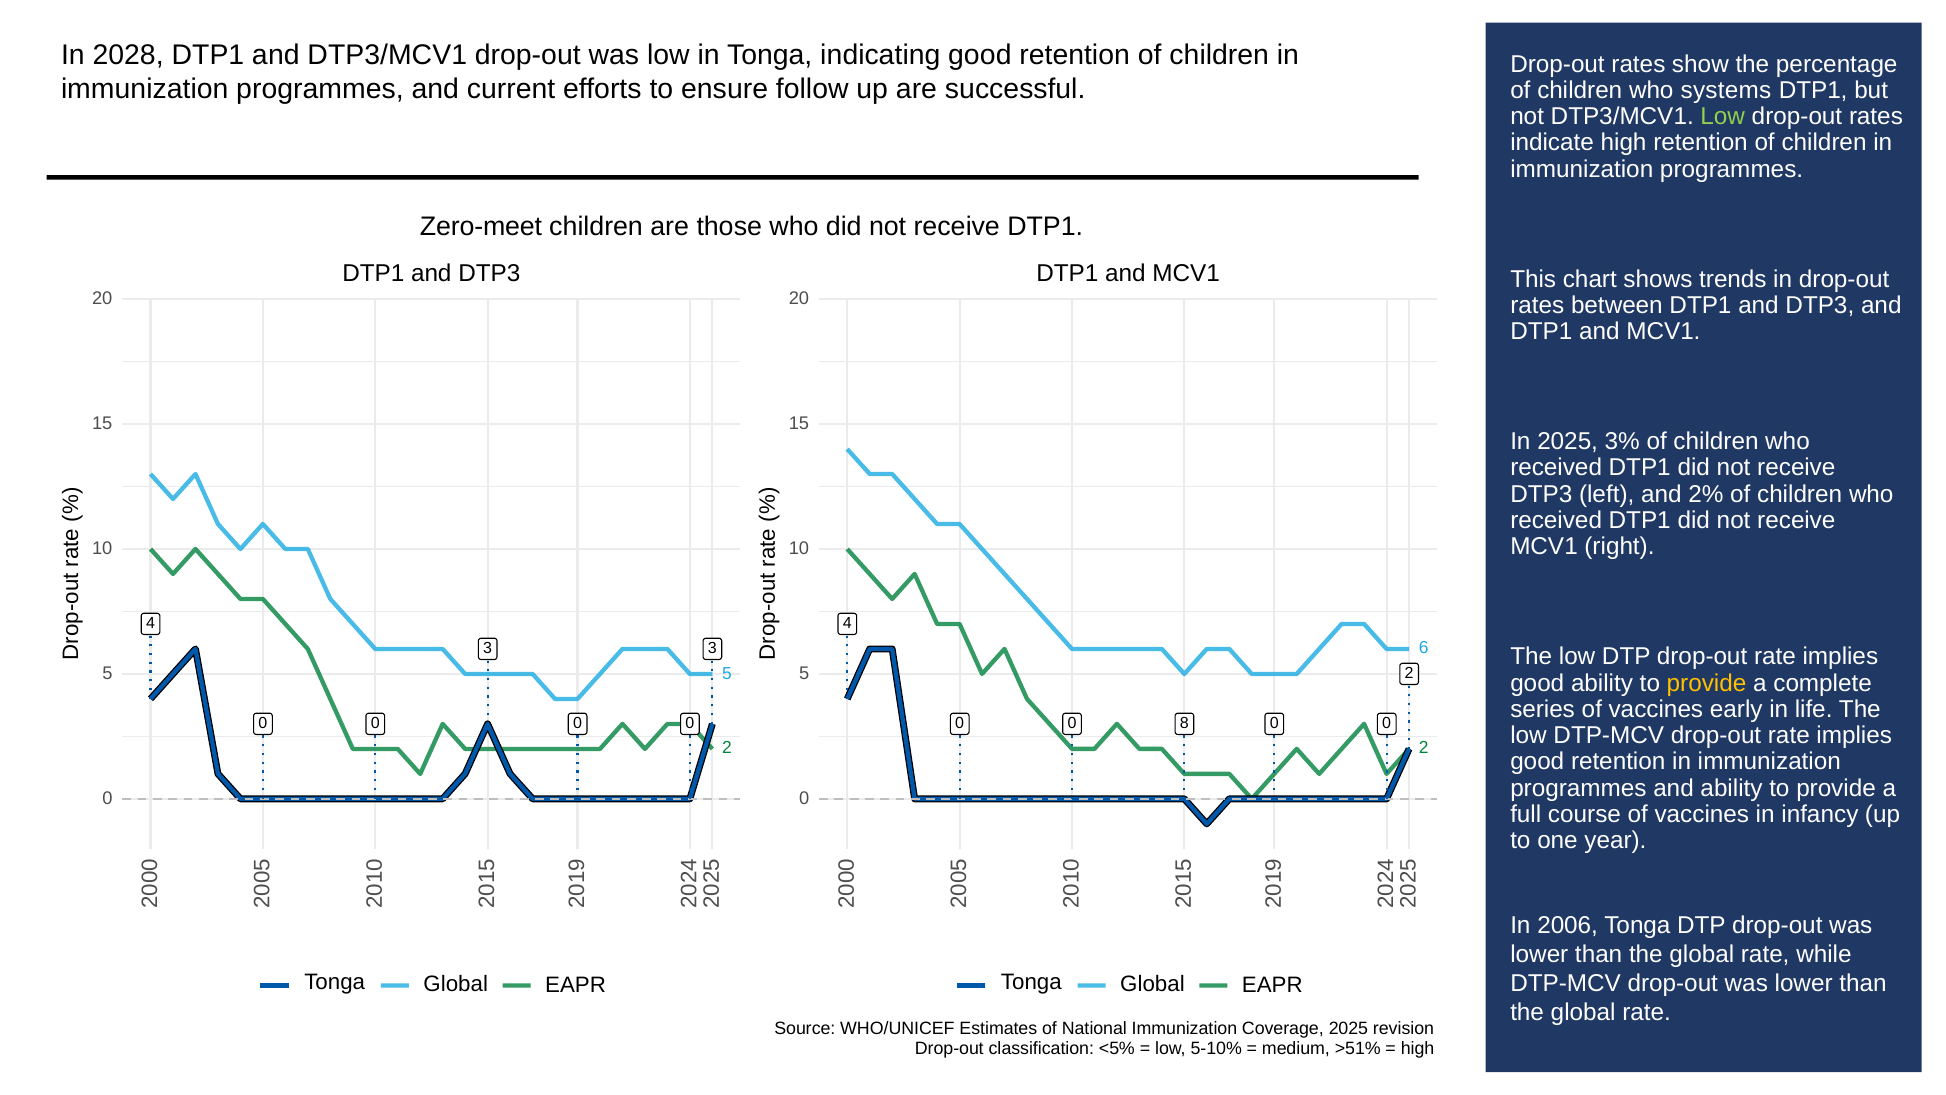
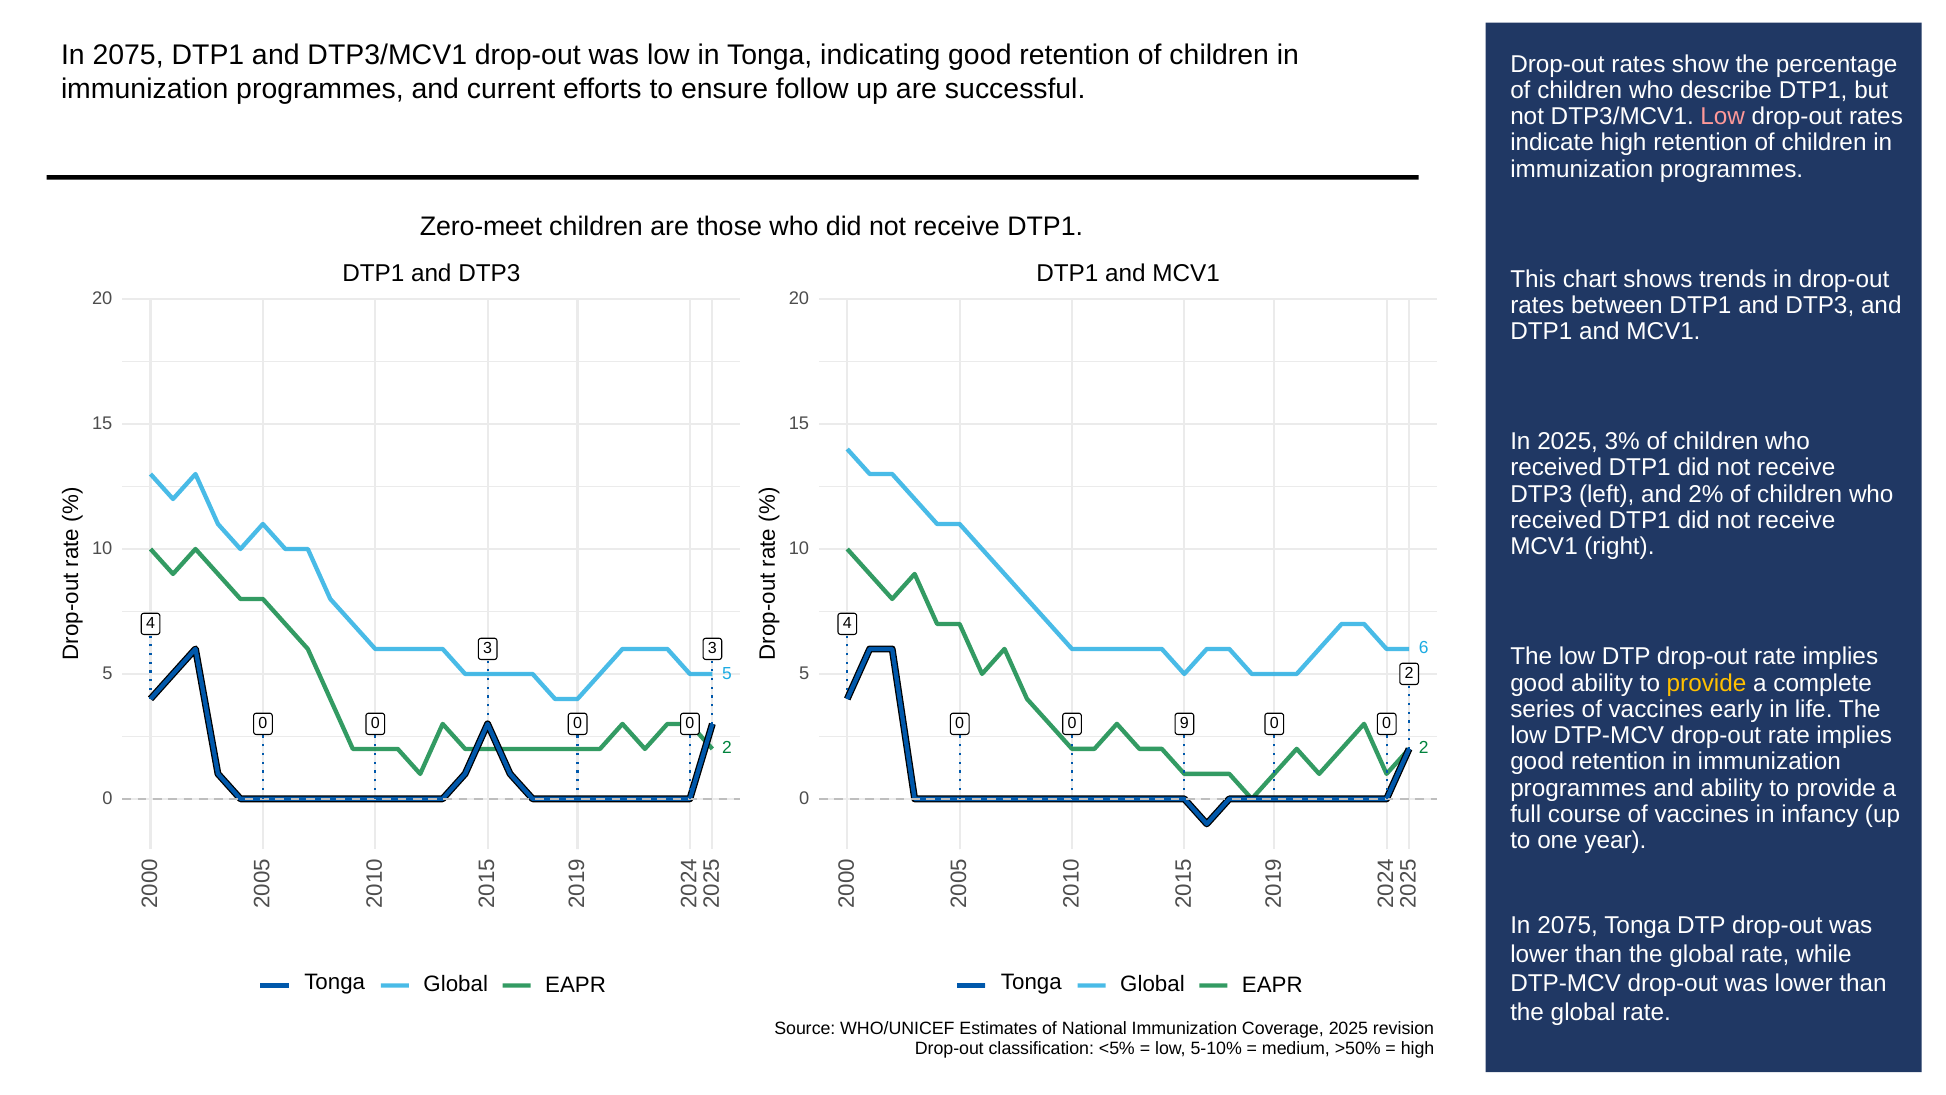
2028 at (128, 55): 2028 -> 2075
systems: systems -> describe
Low at (1723, 116) colour: light green -> pink
0 8: 8 -> 9
2006 at (1568, 925): 2006 -> 2075
>51%: >51% -> >50%
